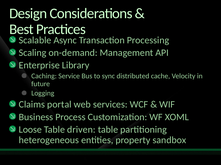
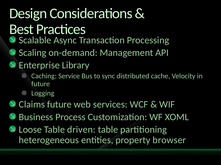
Claims portal: portal -> future
sandbox: sandbox -> browser
